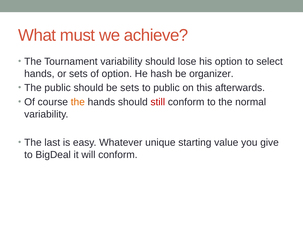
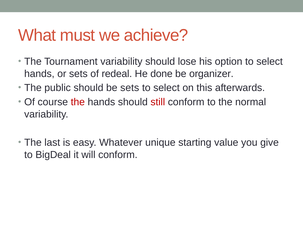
of option: option -> redeal
hash: hash -> done
public at (167, 88): public -> select
the at (78, 102) colour: orange -> red
